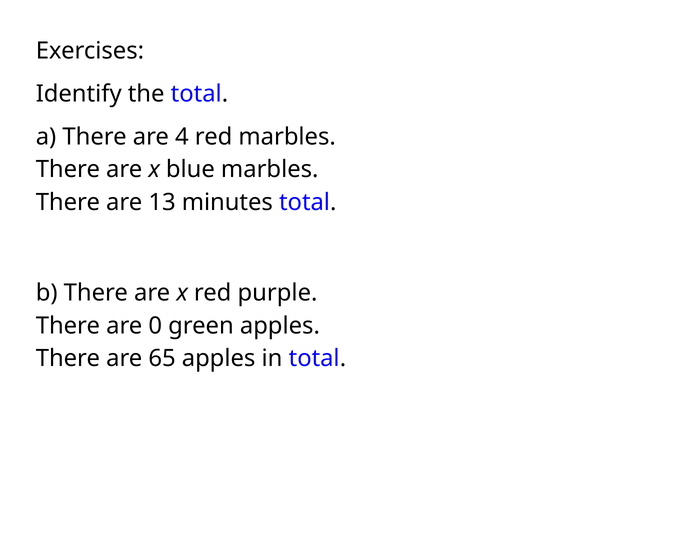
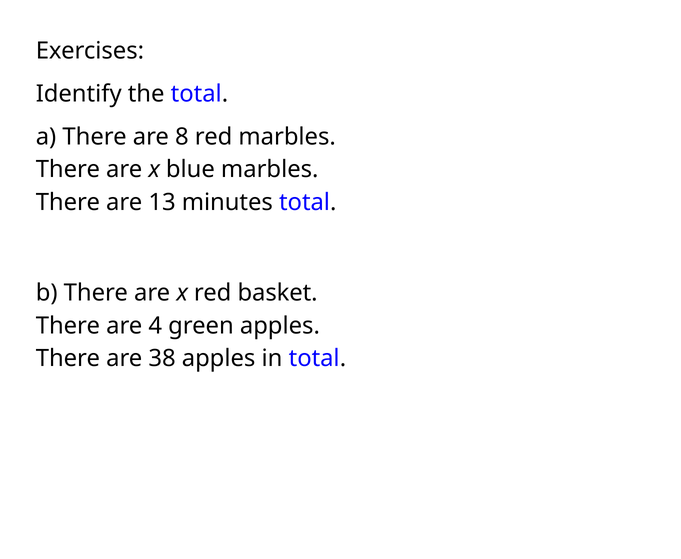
4: 4 -> 8
purple: purple -> basket
0: 0 -> 4
65: 65 -> 38
